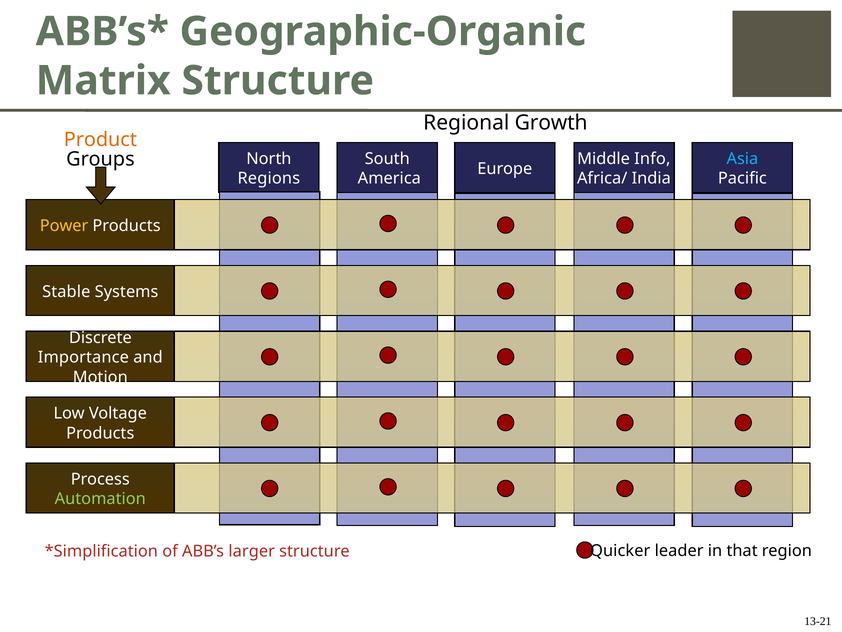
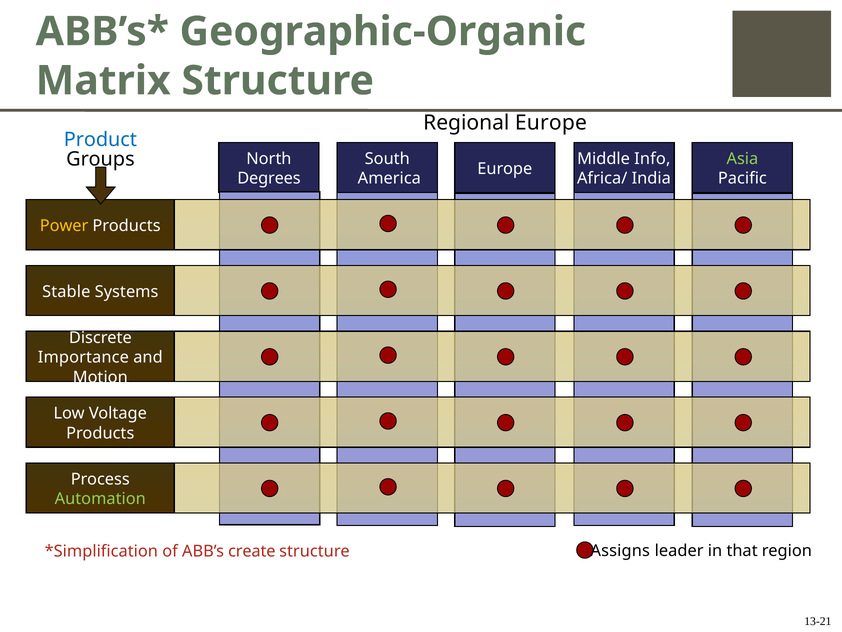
Regional Growth: Growth -> Europe
Product colour: orange -> blue
Asia colour: light blue -> light green
Regions: Regions -> Degrees
Quicker: Quicker -> Assigns
larger: larger -> create
